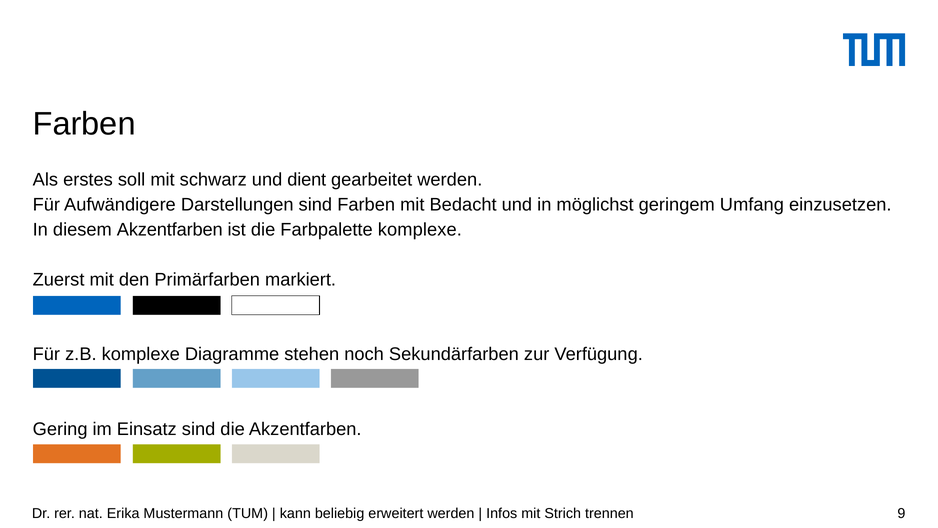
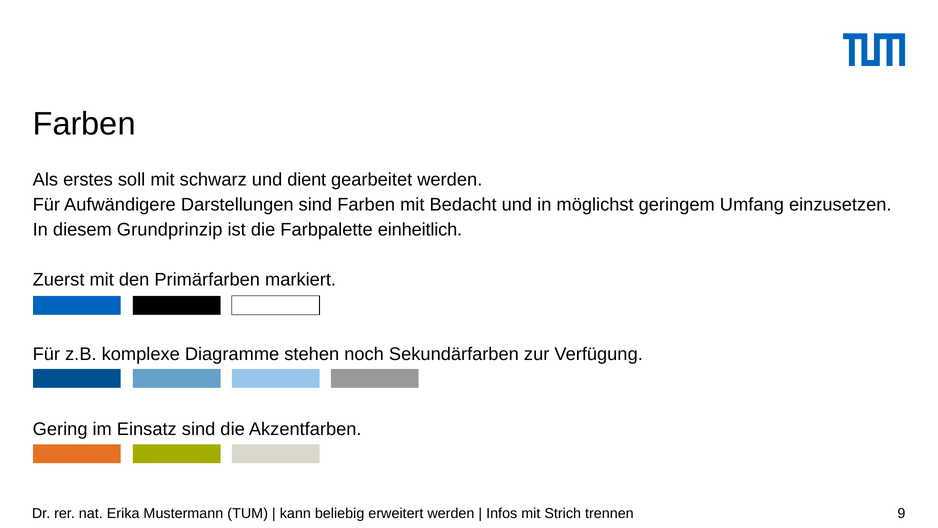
diesem Akzentfarben: Akzentfarben -> Grundprinzip
Farbpalette komplexe: komplexe -> einheitlich
